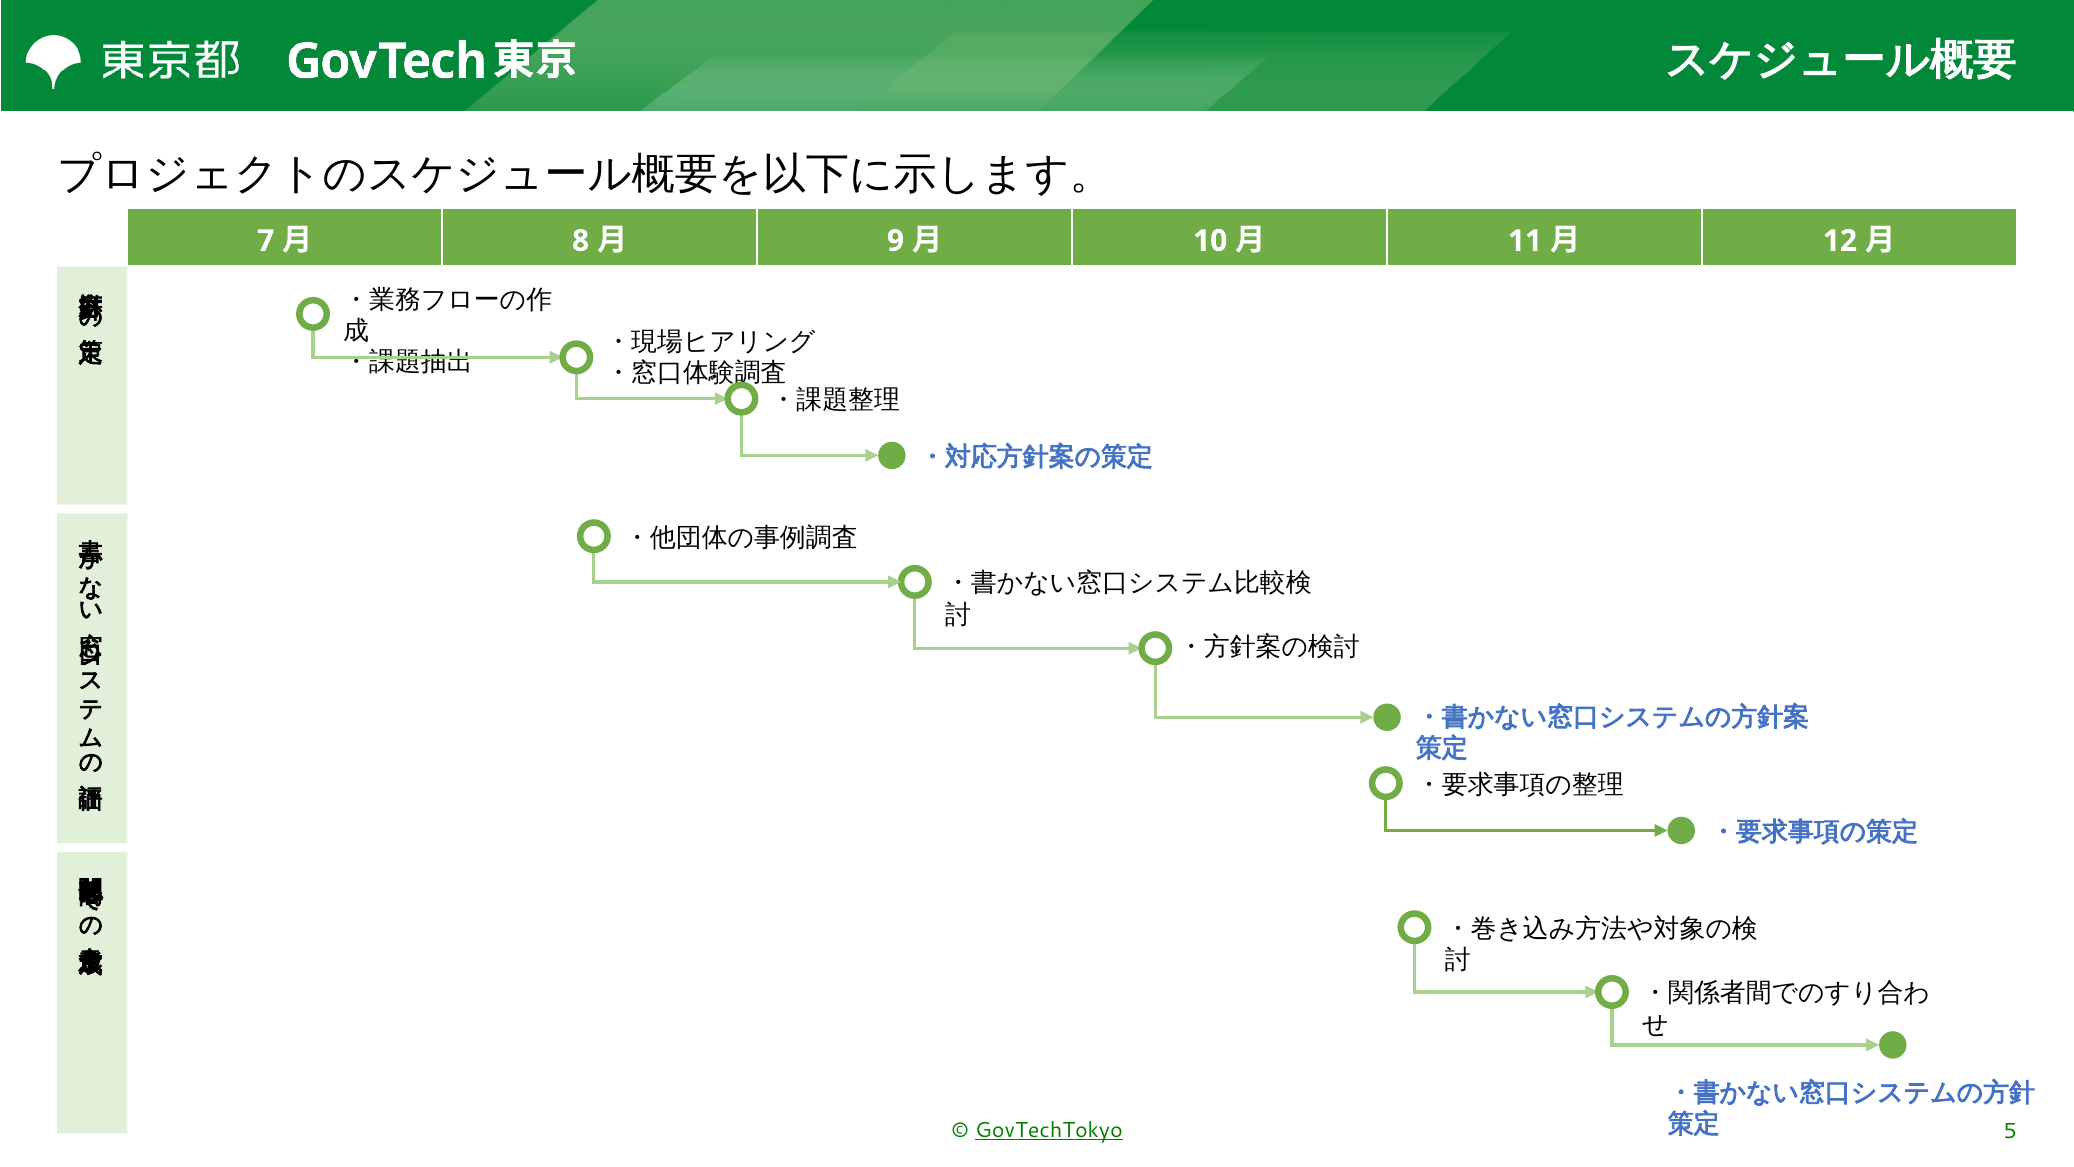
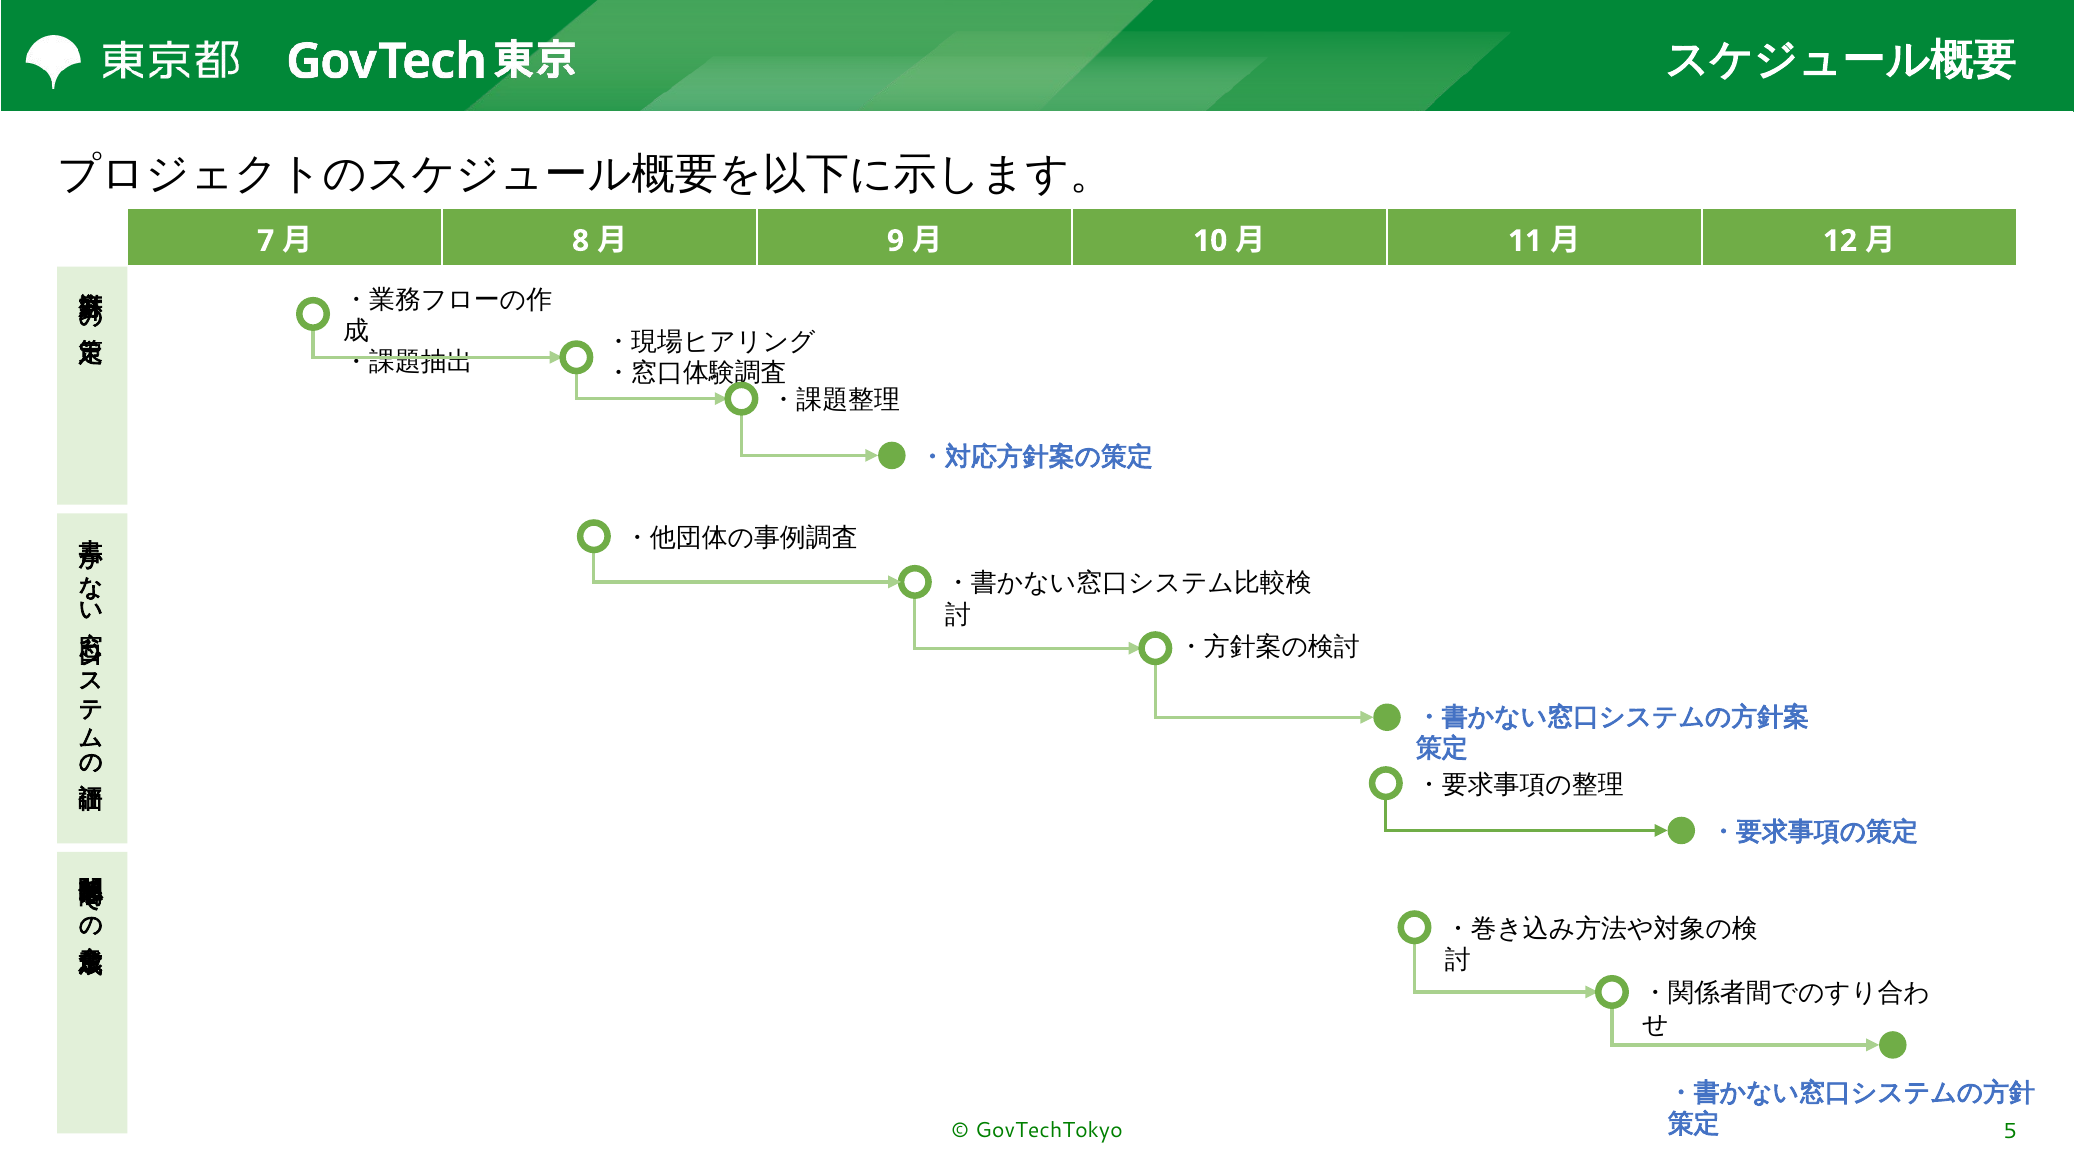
GovTechTokyo underline: present -> none
